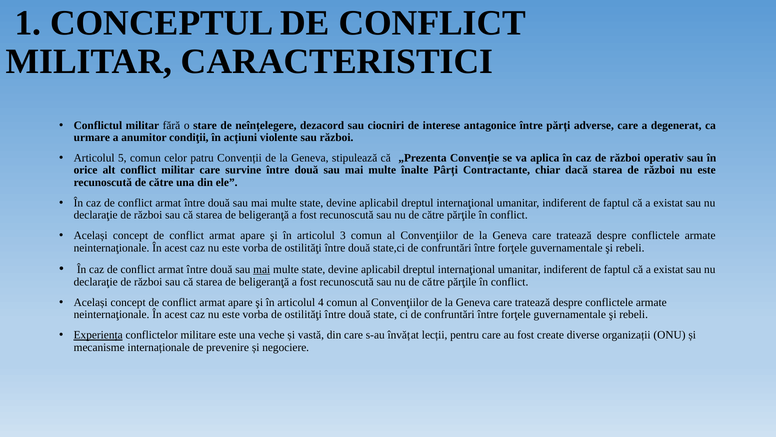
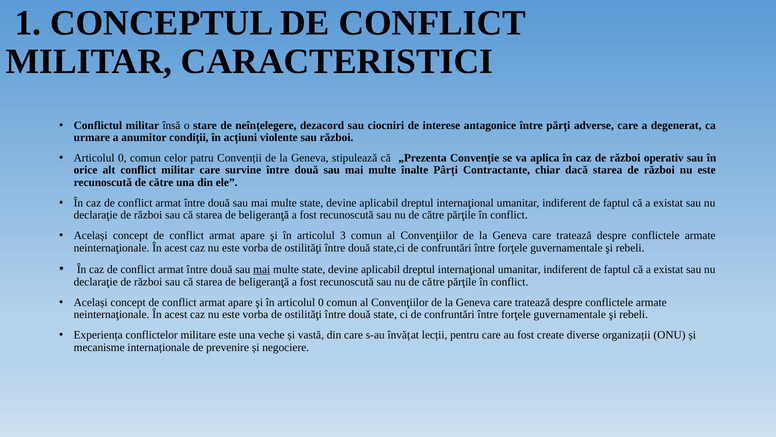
fără: fără -> însă
5 at (122, 158): 5 -> 0
în articolul 4: 4 -> 0
Experiența underline: present -> none
